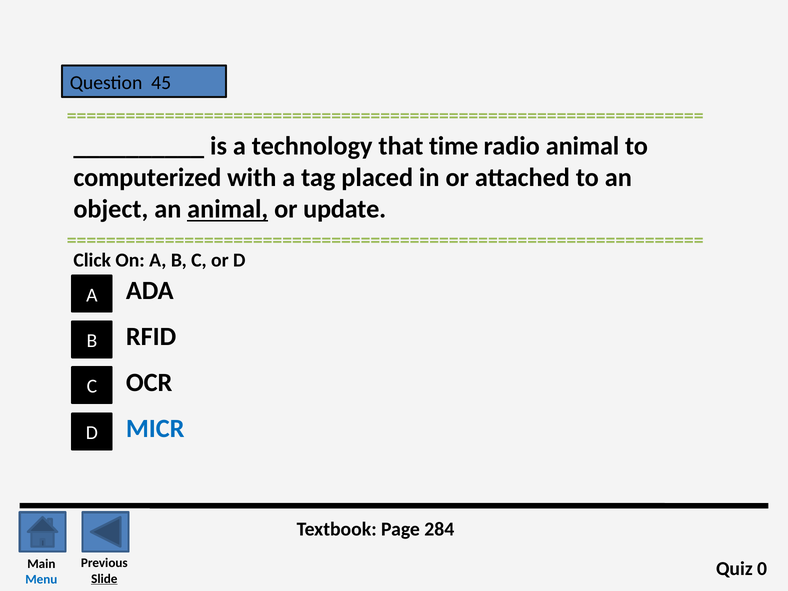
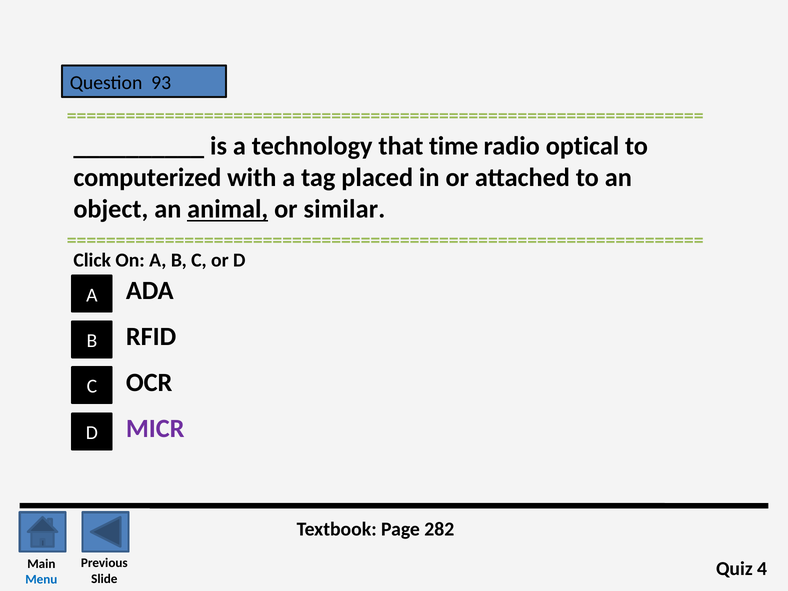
45: 45 -> 93
radio animal: animal -> optical
update: update -> similar
MICR colour: blue -> purple
284: 284 -> 282
0: 0 -> 4
Slide underline: present -> none
